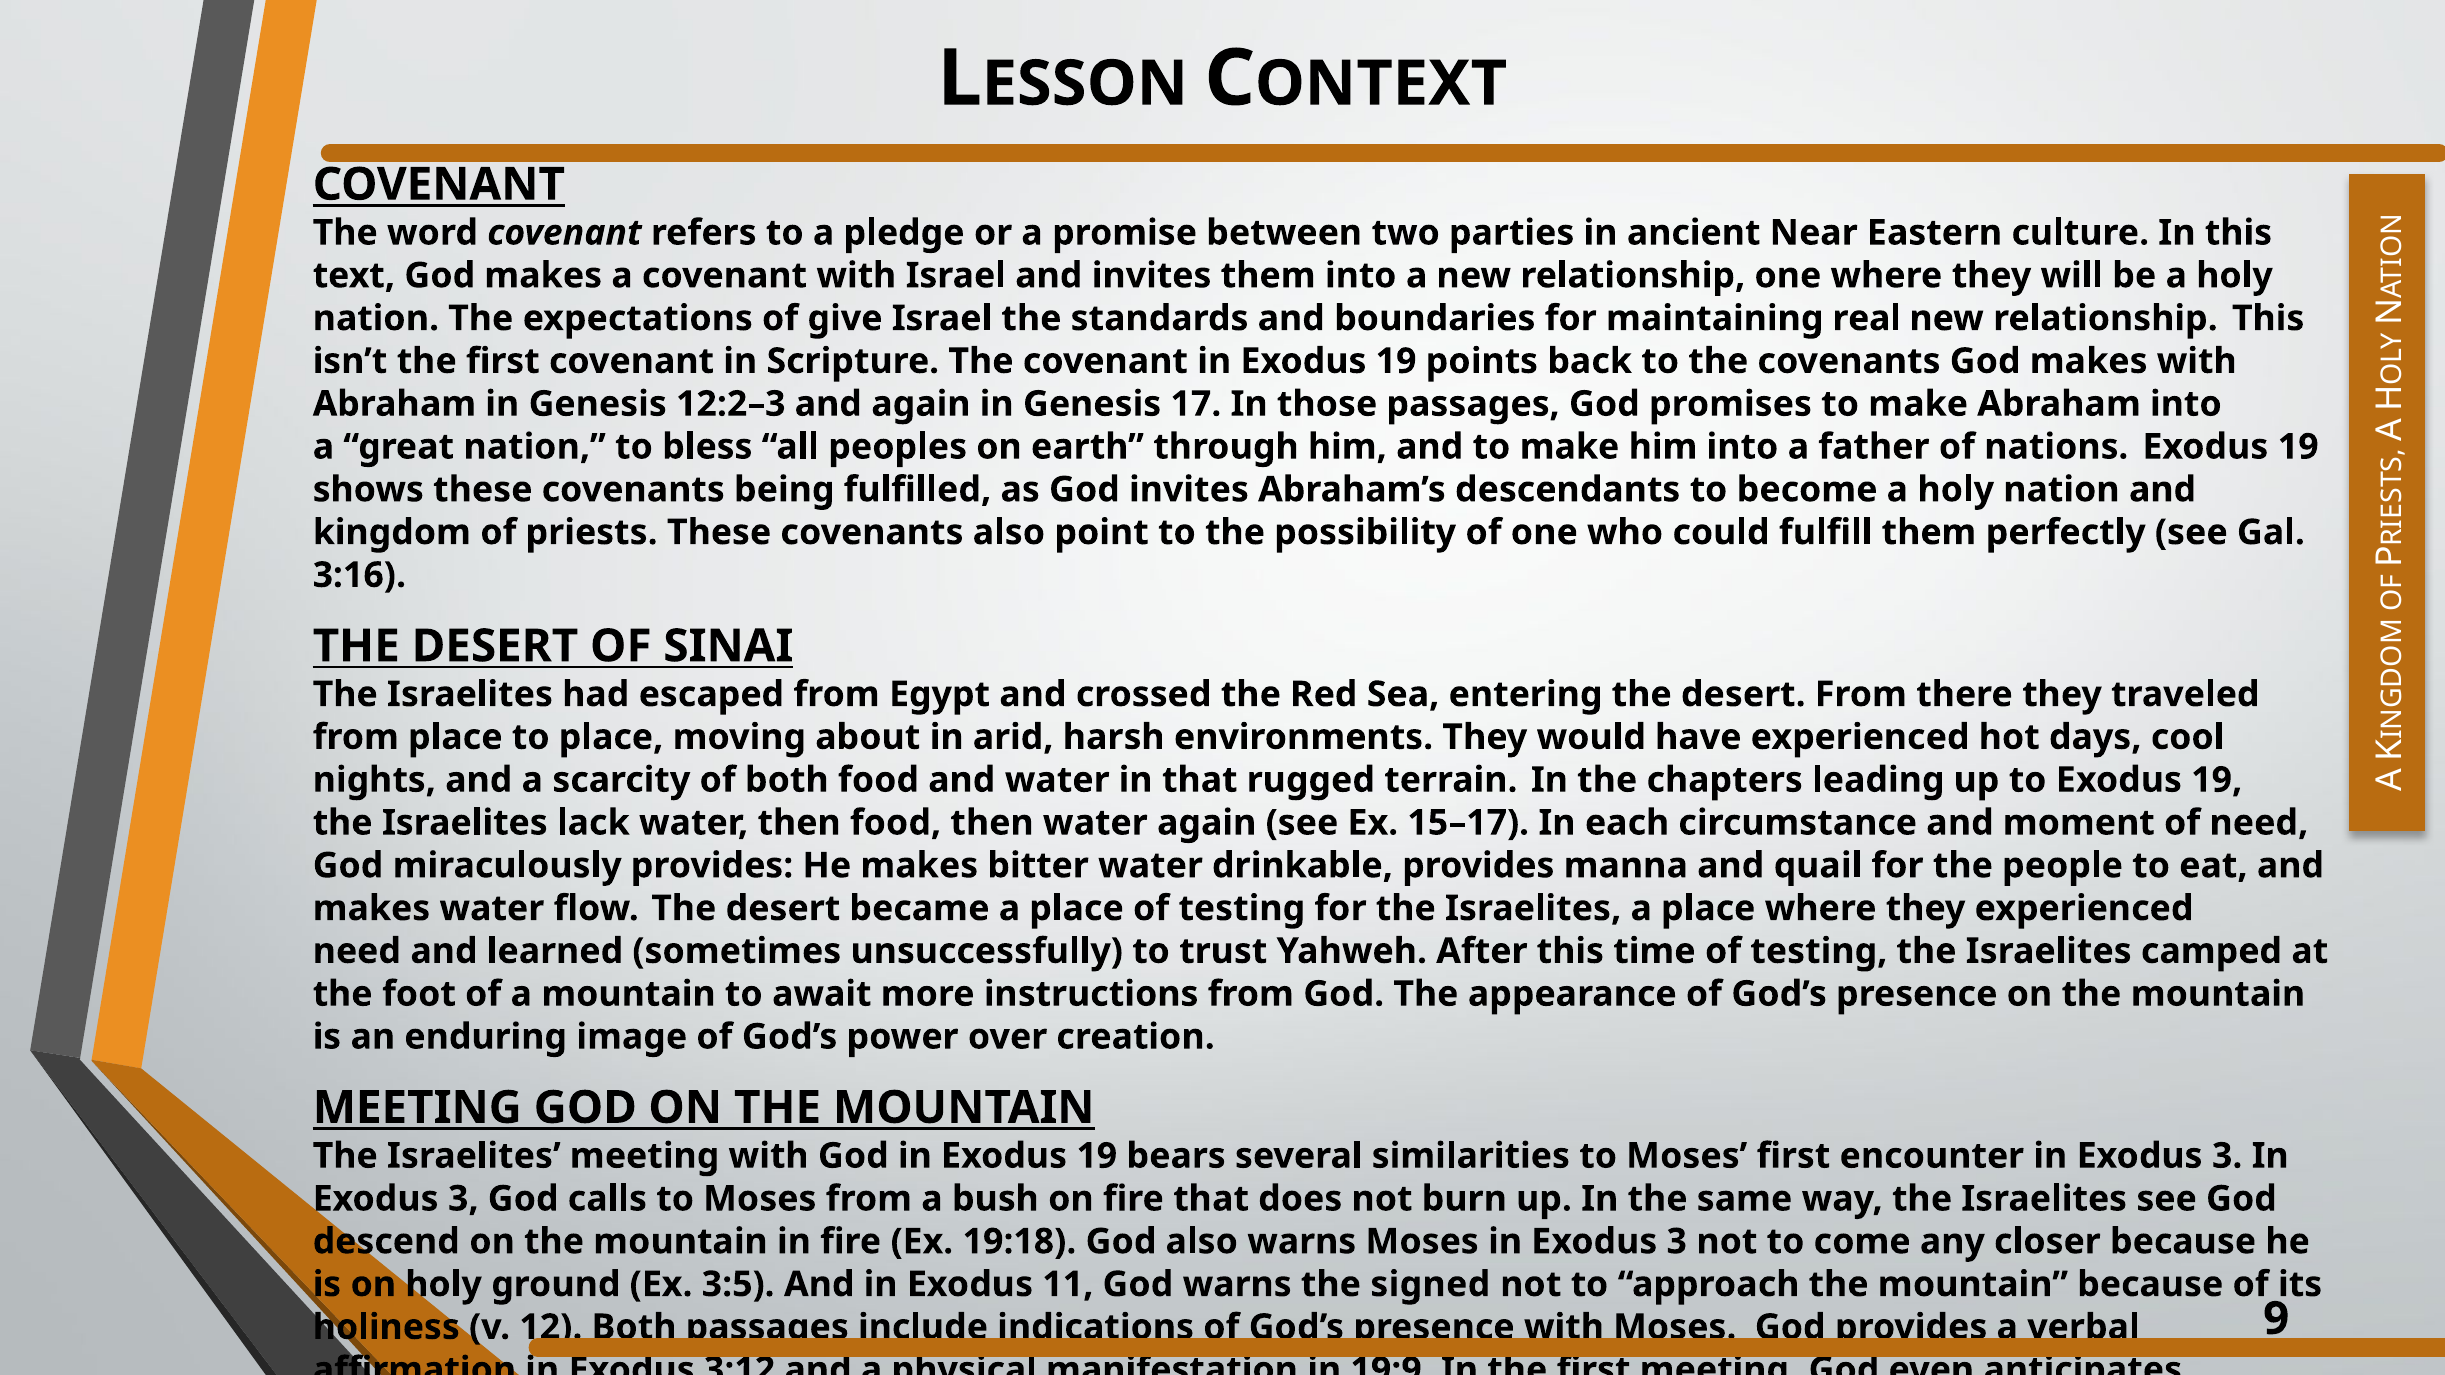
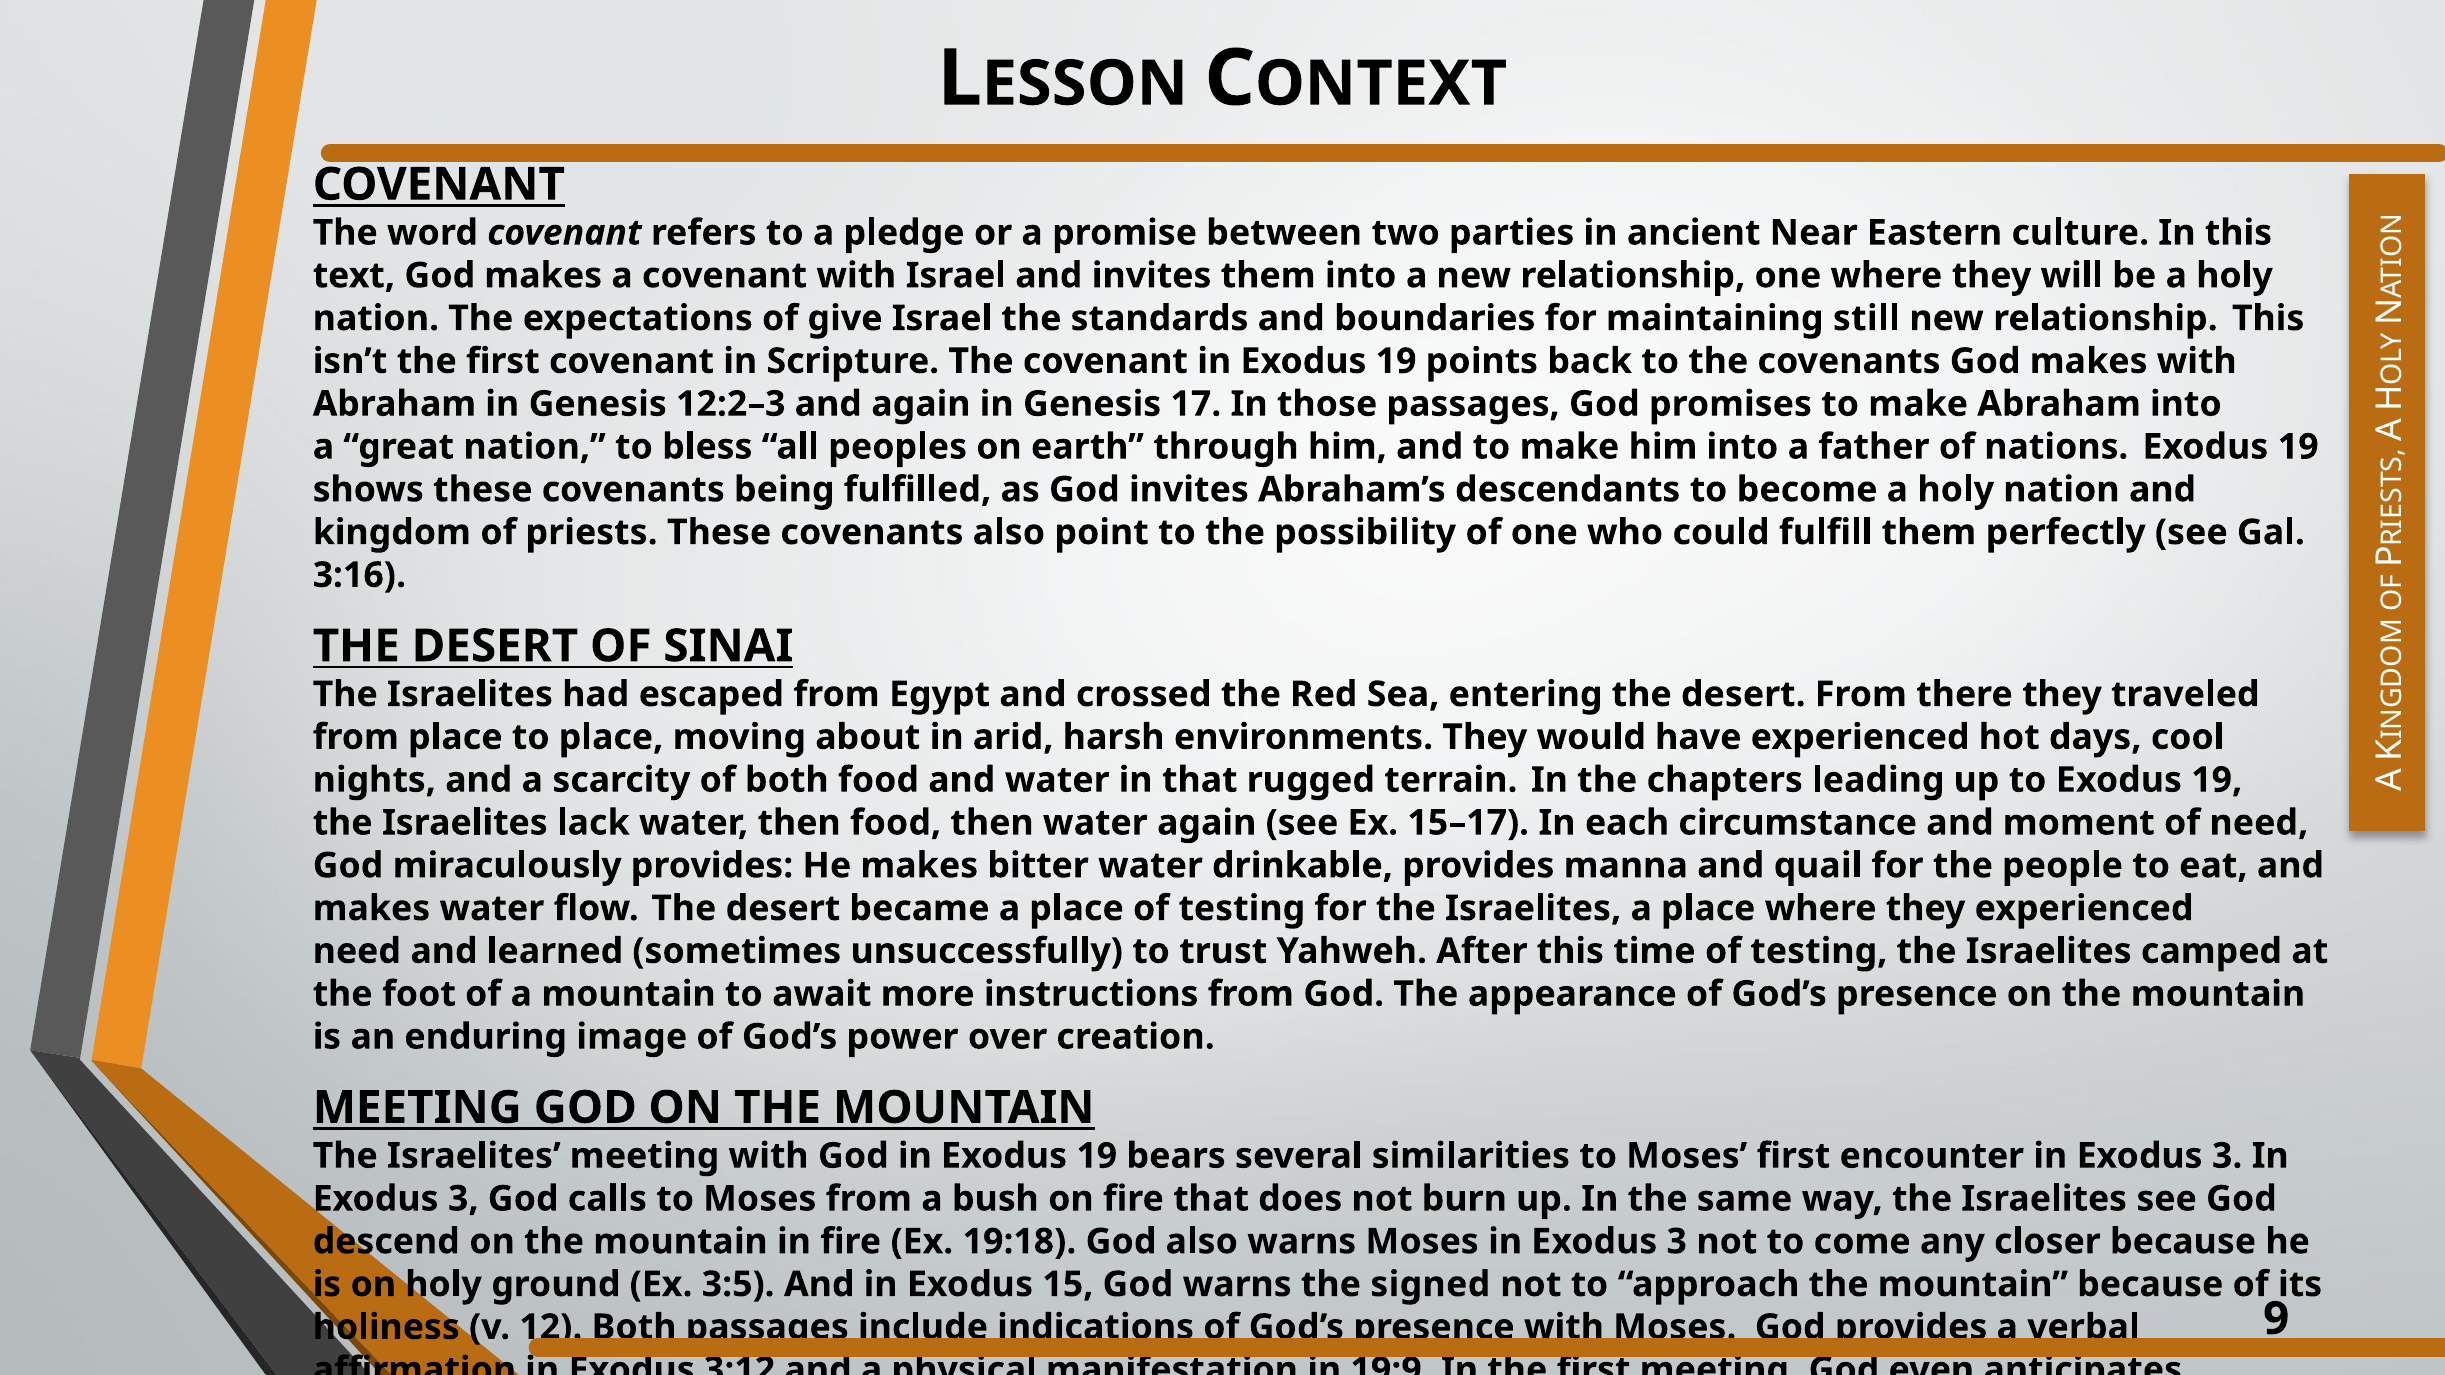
real: real -> still
11: 11 -> 15
